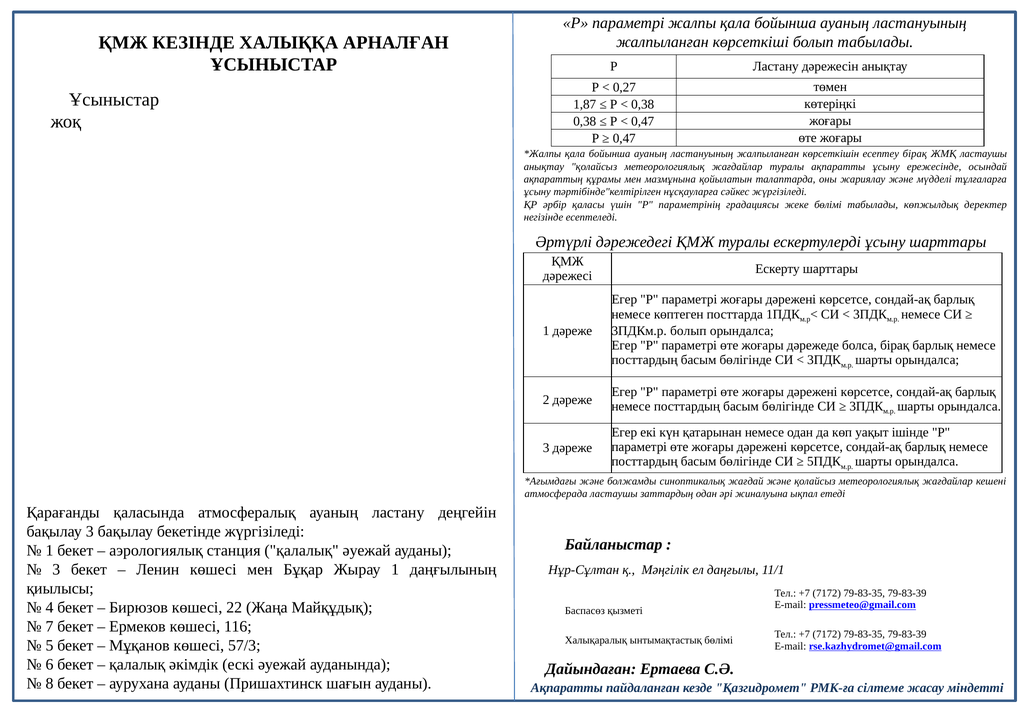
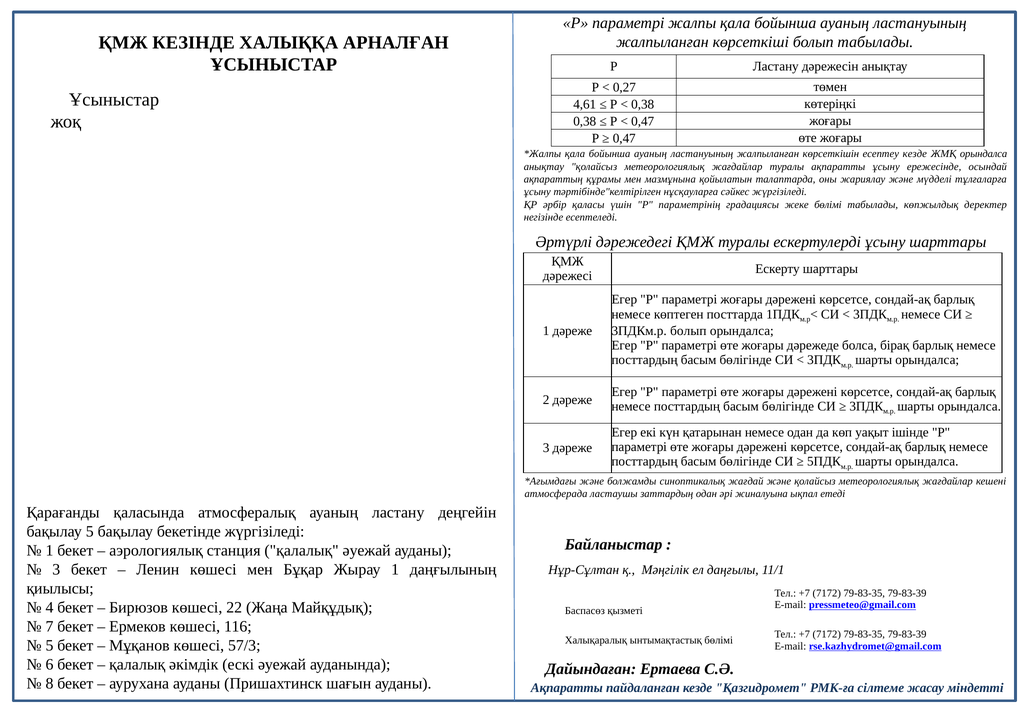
1,87: 1,87 -> 4,61
есептеу бірақ: бірақ -> кезде
ЖМҚ ластаушы: ластаушы -> орындалса
бақылау 3: 3 -> 5
